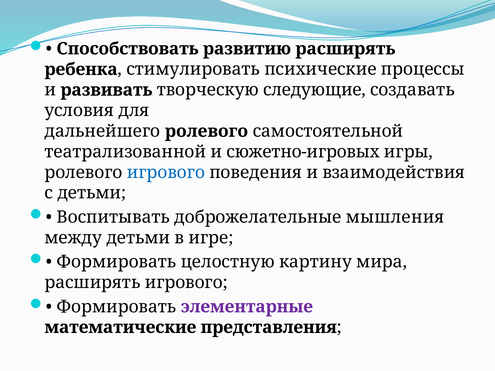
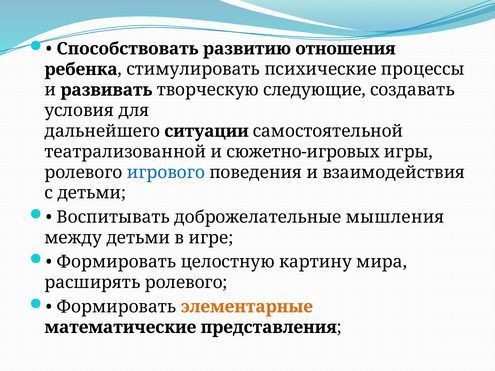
развитию расширять: расширять -> отношения
дальнейшего ролевого: ролевого -> ситуации
расширять игрового: игрового -> ролевого
элементарные colour: purple -> orange
